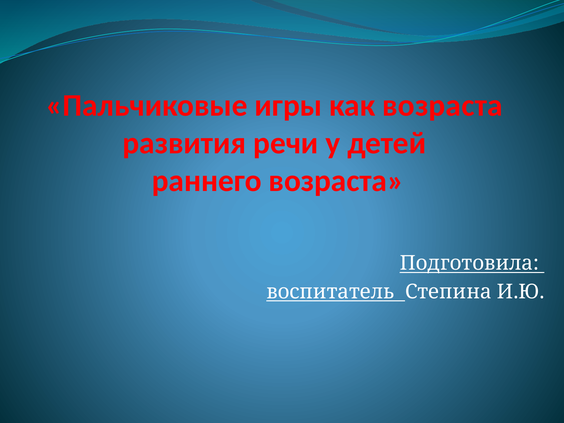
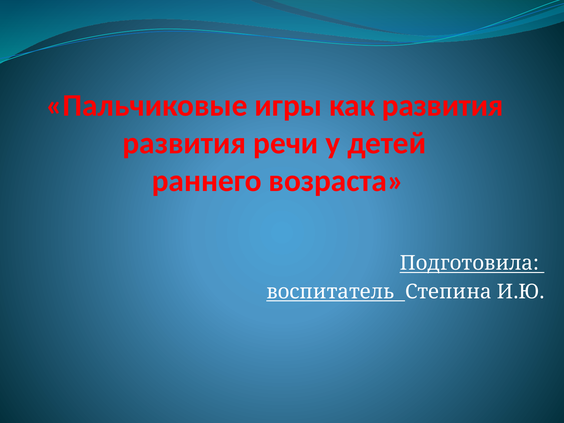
как возраста: возраста -> развития
